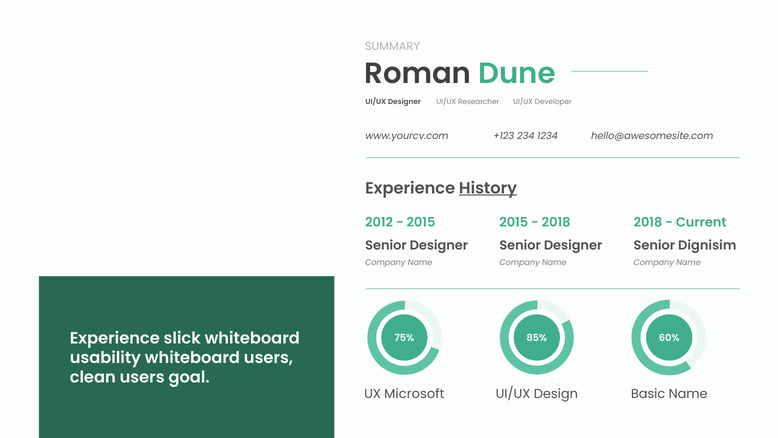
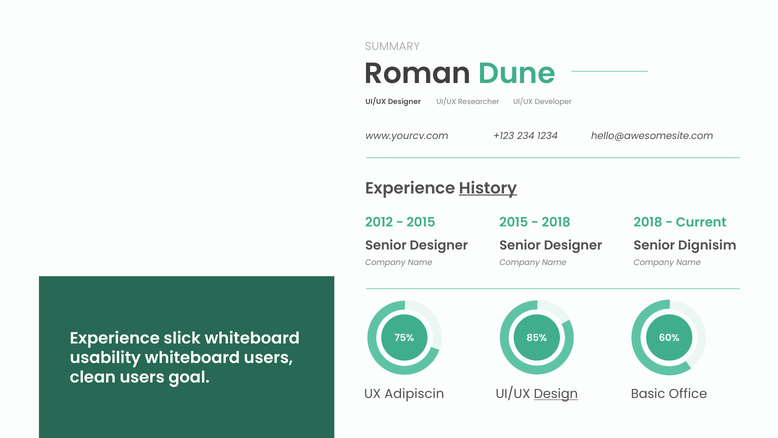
Microsoft: Microsoft -> Adipiscin
Design underline: none -> present
Basic Name: Name -> Office
